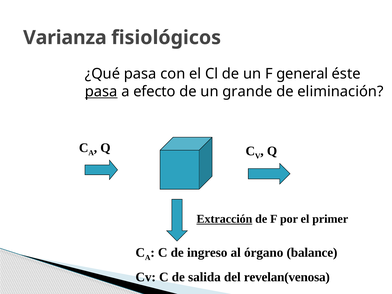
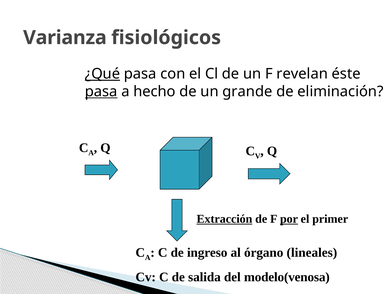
¿Qué underline: none -> present
general: general -> revelan
efecto: efecto -> hecho
por underline: none -> present
balance: balance -> lineales
revelan(venosa: revelan(venosa -> modelo(venosa
